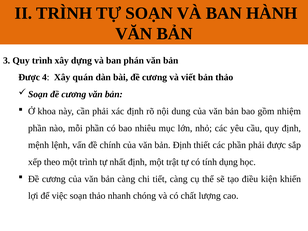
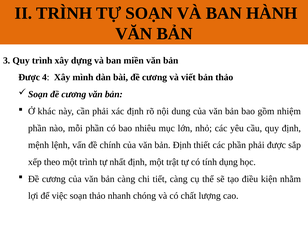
phán: phán -> miền
quán: quán -> mình
khoa: khoa -> khác
khiến: khiến -> nhằm
